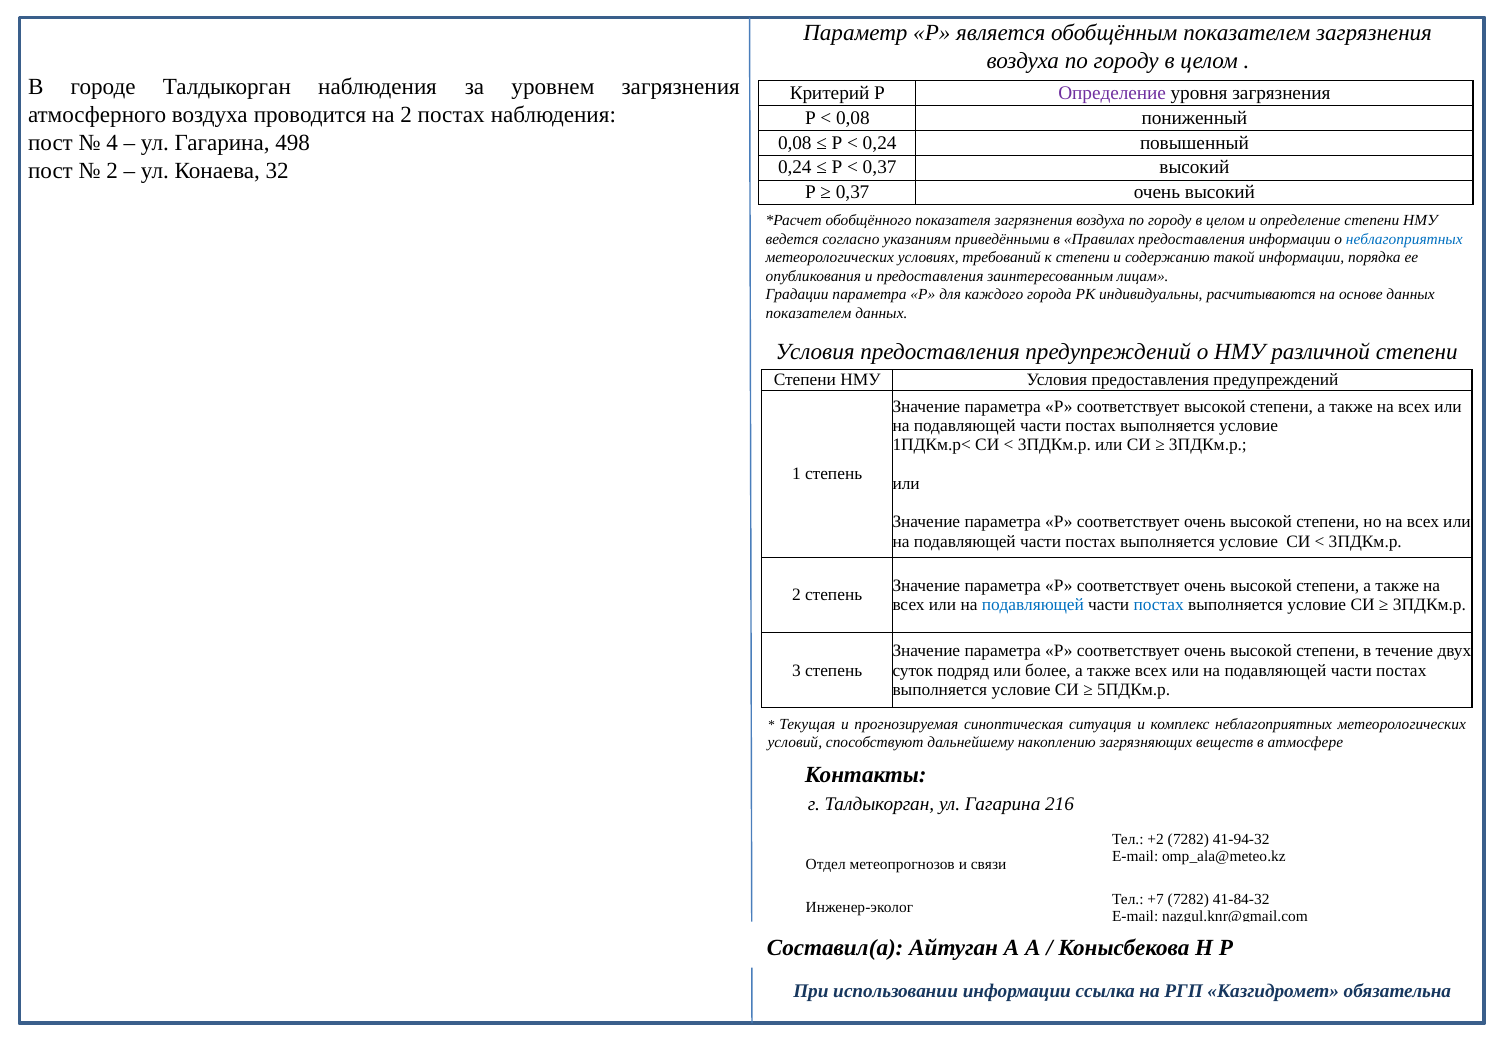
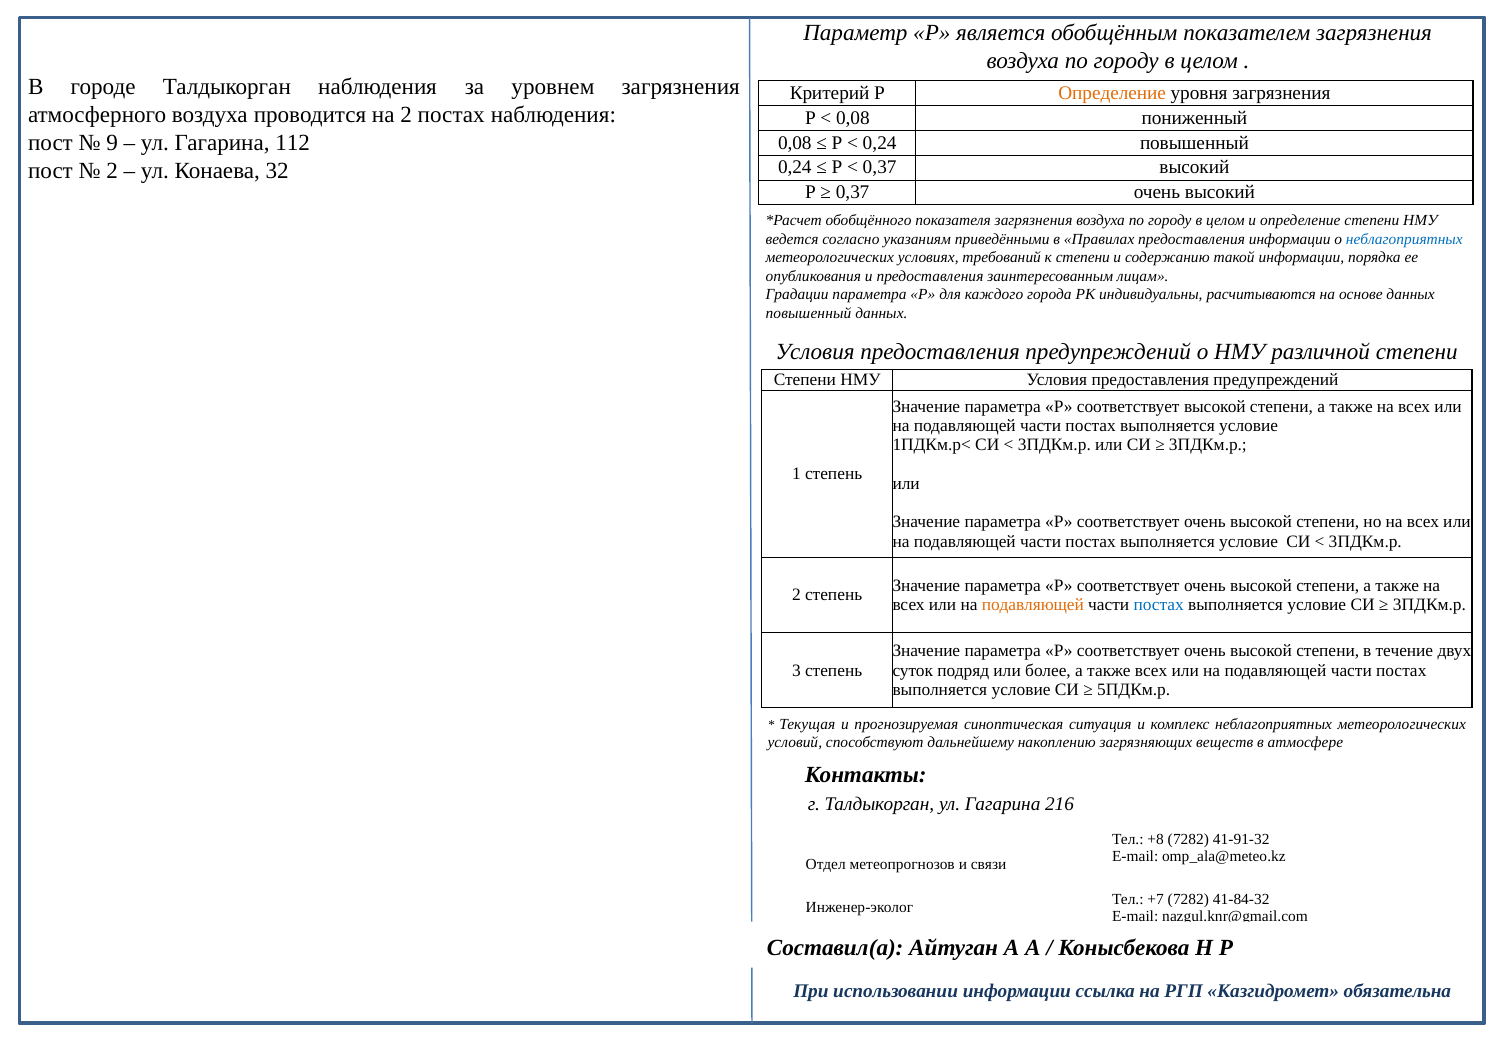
Определение at (1112, 93) colour: purple -> orange
4: 4 -> 9
498: 498 -> 112
показателем at (809, 313): показателем -> повышенный
подавляющей at (1033, 605) colour: blue -> orange
+2: +2 -> +8
41-94-32: 41-94-32 -> 41-91-32
